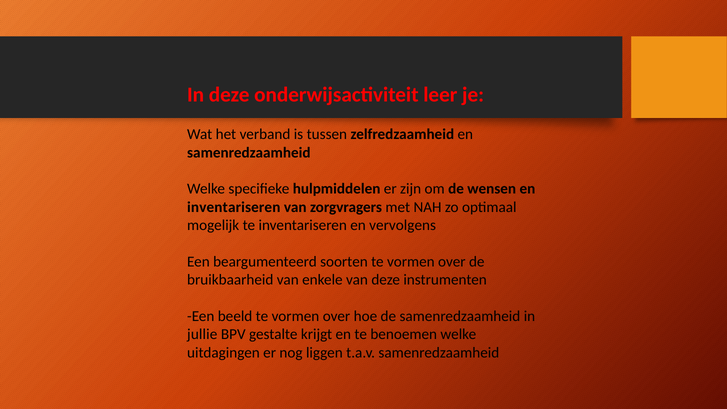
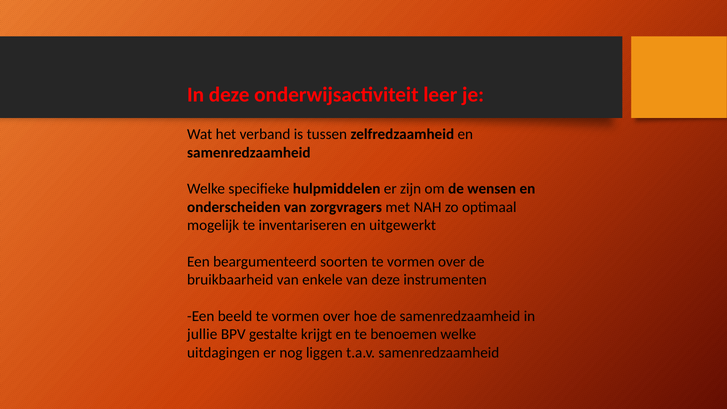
inventariseren at (234, 207): inventariseren -> onderscheiden
vervolgens: vervolgens -> uitgewerkt
